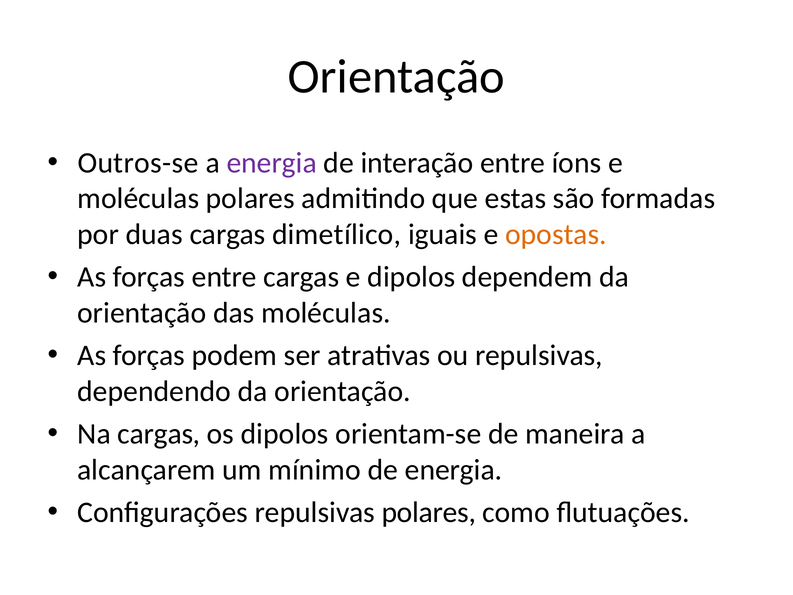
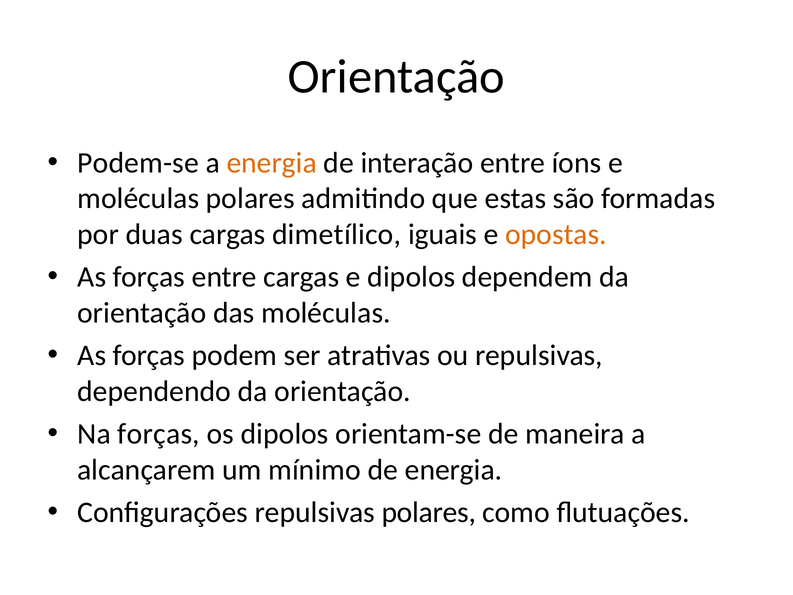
Outros-se: Outros-se -> Podem-se
energia at (272, 163) colour: purple -> orange
Na cargas: cargas -> forças
